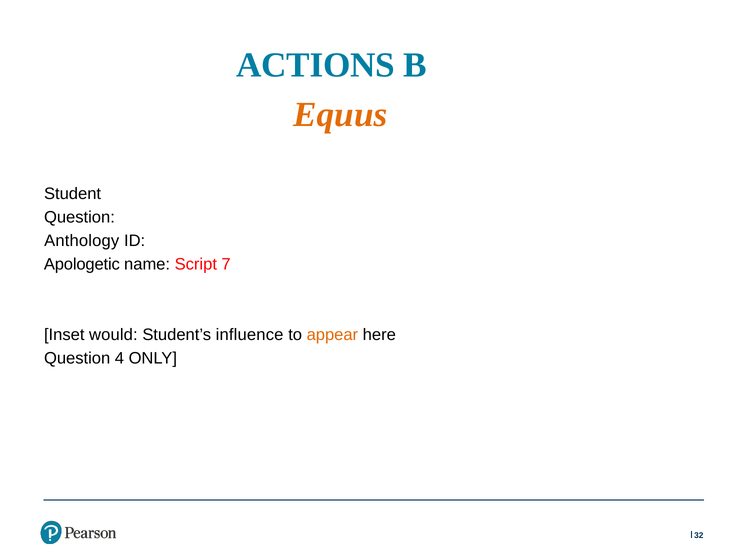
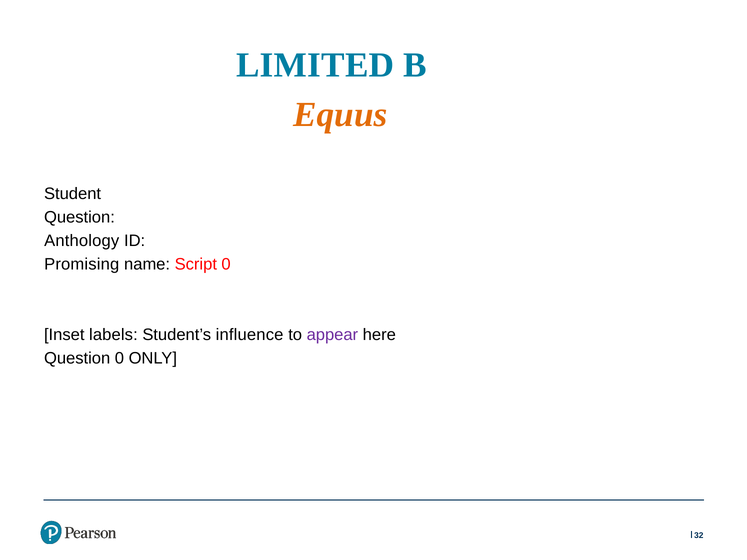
ACTIONS: ACTIONS -> LIMITED
Apologetic: Apologetic -> Promising
Script 7: 7 -> 0
would: would -> labels
appear colour: orange -> purple
Question 4: 4 -> 0
